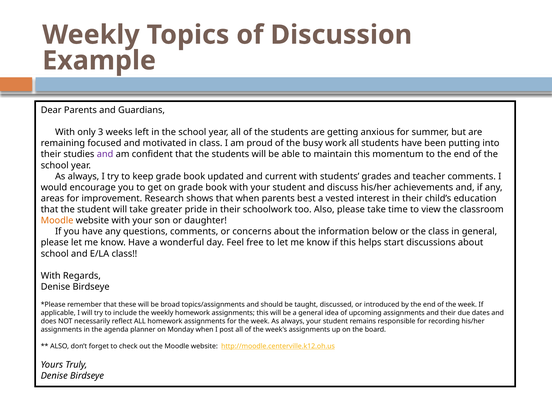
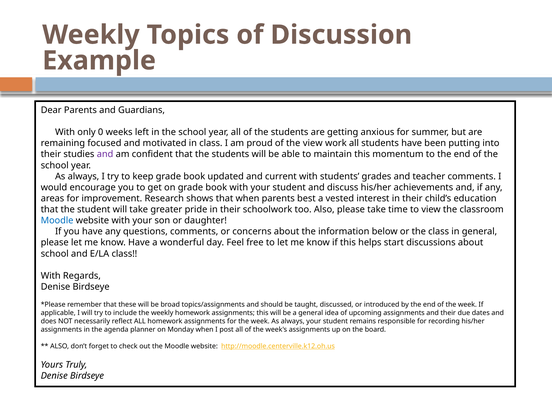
3: 3 -> 0
the busy: busy -> view
Moodle at (57, 221) colour: orange -> blue
